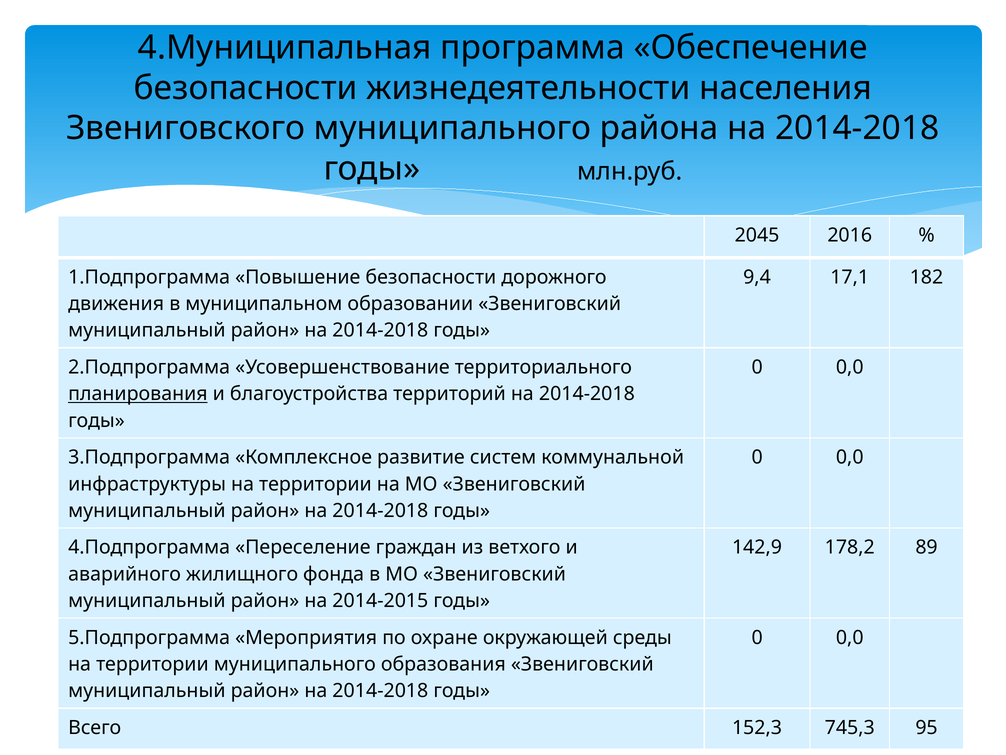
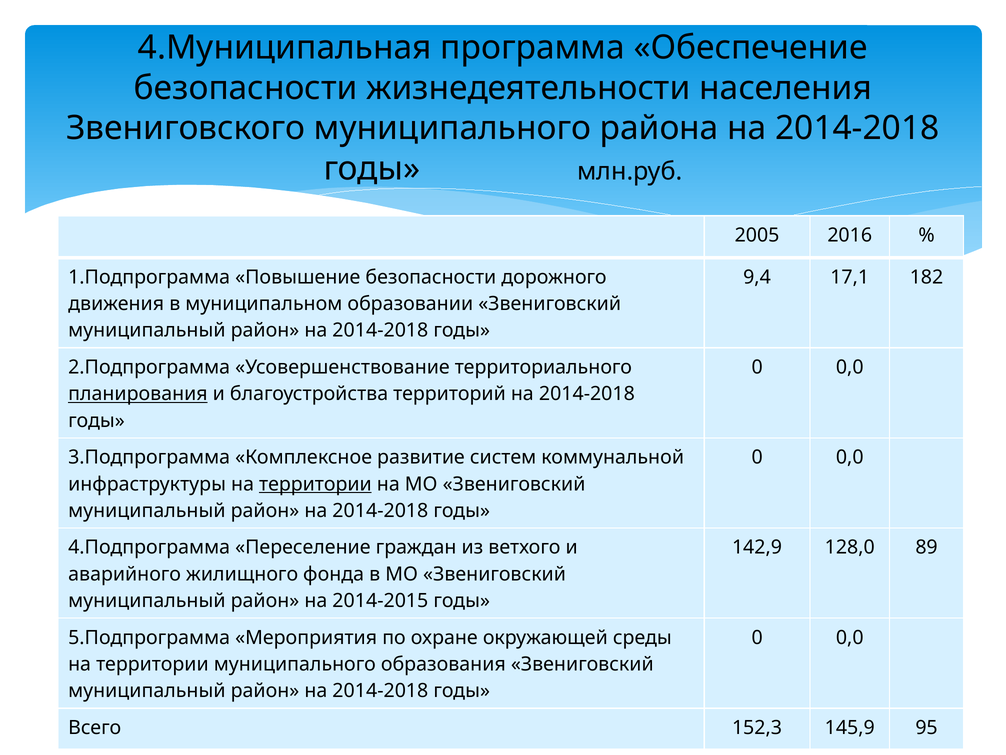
2045: 2045 -> 2005
территории at (315, 484) underline: none -> present
178,2: 178,2 -> 128,0
745,3: 745,3 -> 145,9
